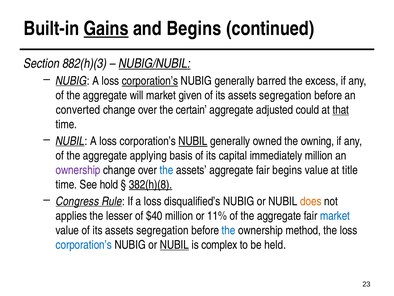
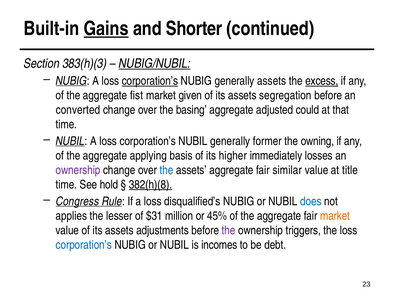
and Begins: Begins -> Shorter
882(h)(3: 882(h)(3 -> 383(h)(3
generally barred: barred -> assets
excess underline: none -> present
will: will -> fist
certain: certain -> basing
that underline: present -> none
NUBIL at (193, 141) underline: present -> none
owned: owned -> former
capital: capital -> higher
immediately million: million -> losses
fair begins: begins -> similar
does colour: orange -> blue
$40: $40 -> $31
11%: 11% -> 45%
market at (335, 216) colour: blue -> orange
segregation at (162, 230): segregation -> adjustments
the at (229, 230) colour: blue -> purple
method: method -> triggers
NUBIL at (174, 244) underline: present -> none
complex: complex -> incomes
held: held -> debt
